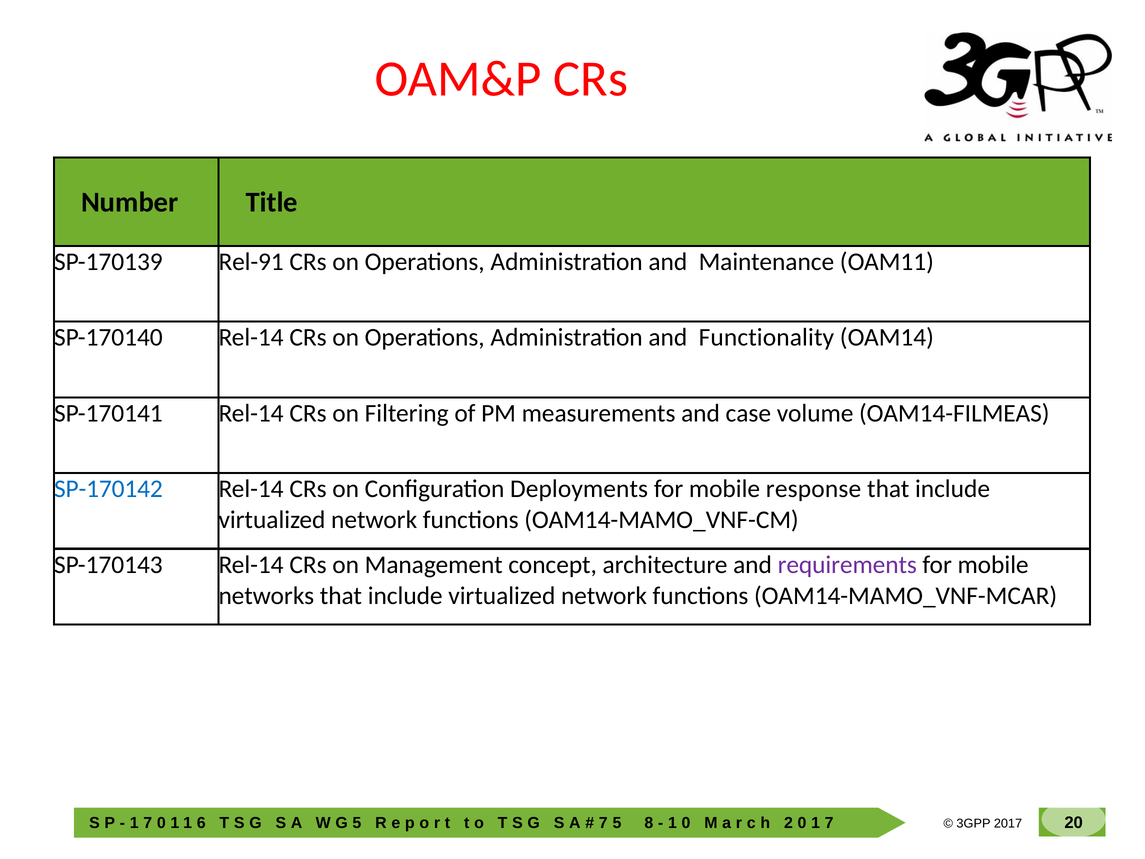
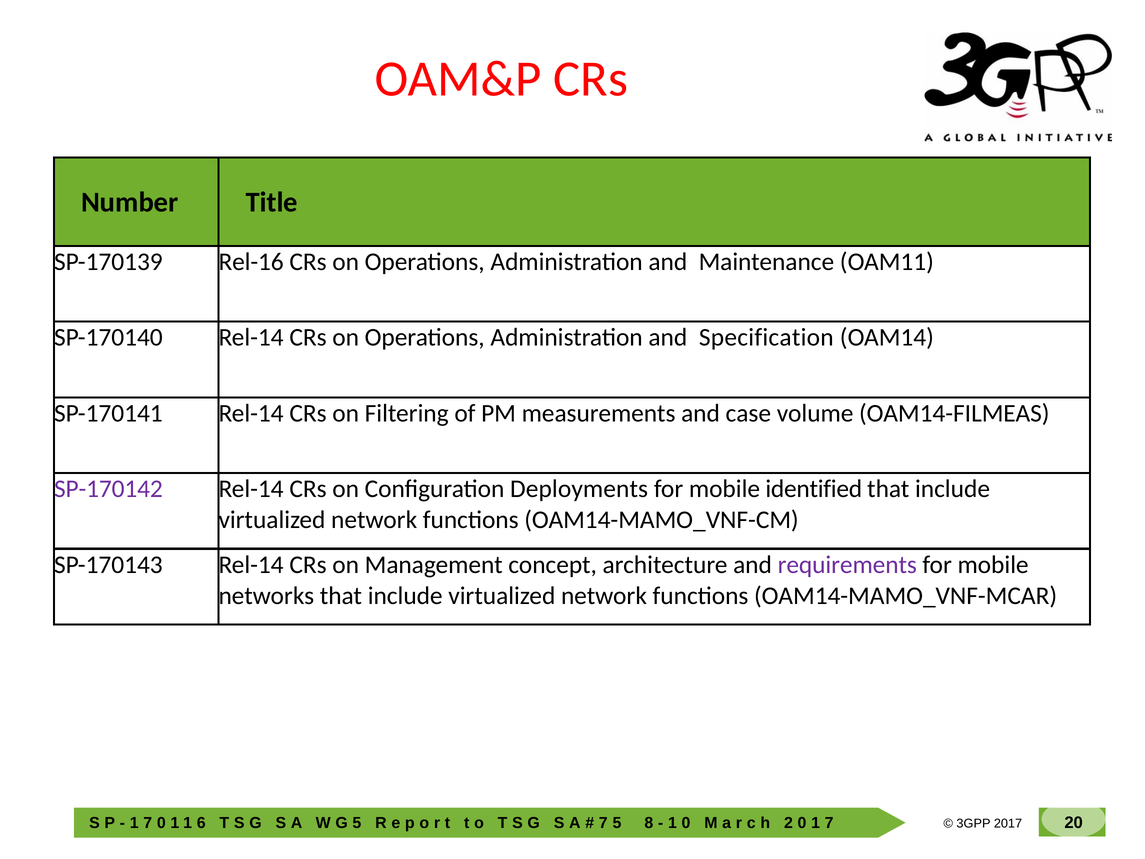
Rel-91: Rel-91 -> Rel-16
Functionality: Functionality -> Specification
SP-170142 colour: blue -> purple
response: response -> identified
